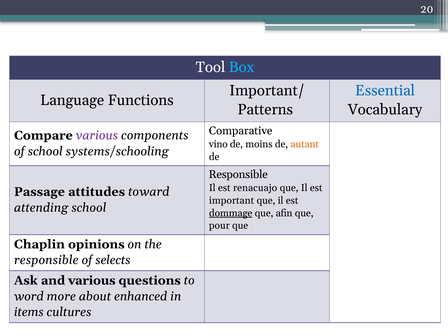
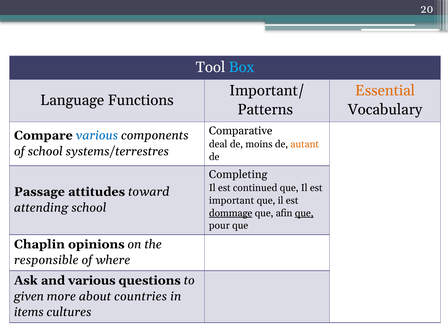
Essential colour: blue -> orange
various at (97, 135) colour: purple -> blue
vino: vino -> deal
systems/schooling: systems/schooling -> systems/terrestres
Responsible at (238, 175): Responsible -> Completing
renacuajo: renacuajo -> continued
que at (304, 213) underline: none -> present
selects: selects -> where
word: word -> given
enhanced: enhanced -> countries
